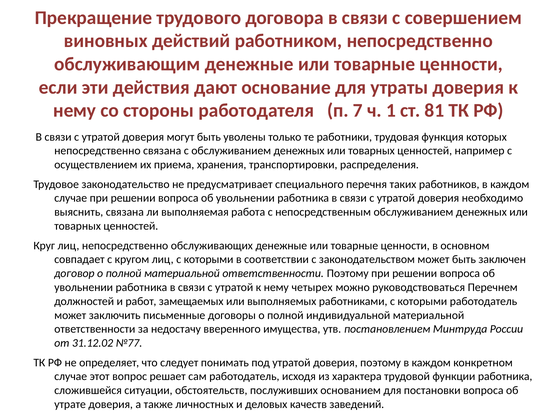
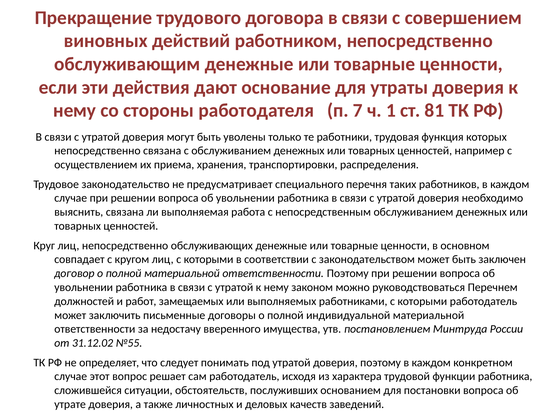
четырех: четырех -> законом
№77: №77 -> №55
